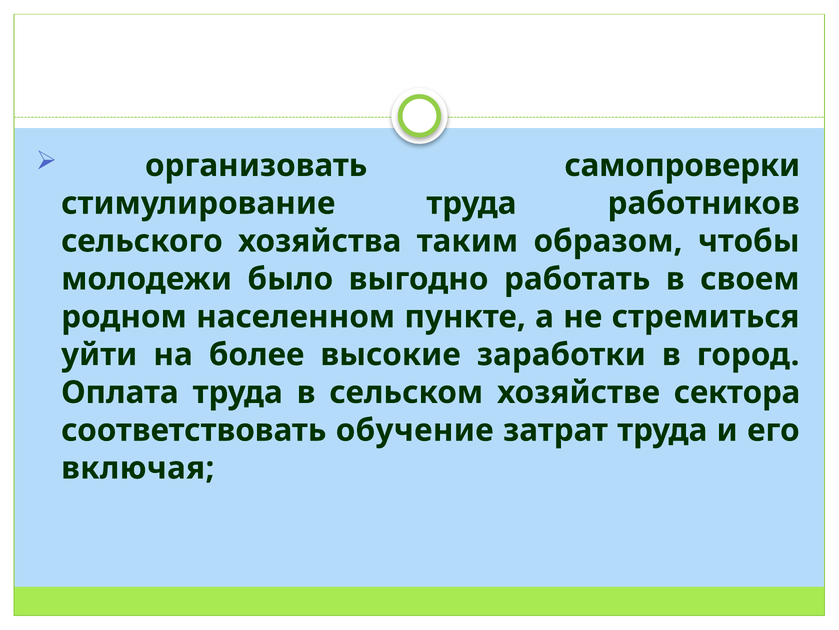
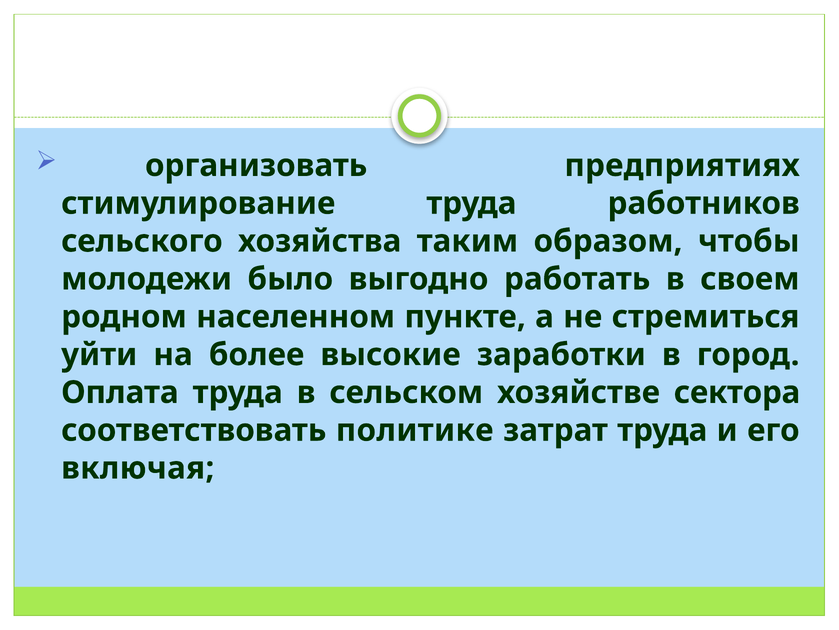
самопроверки: самопроверки -> предприятиях
обучение: обучение -> политике
